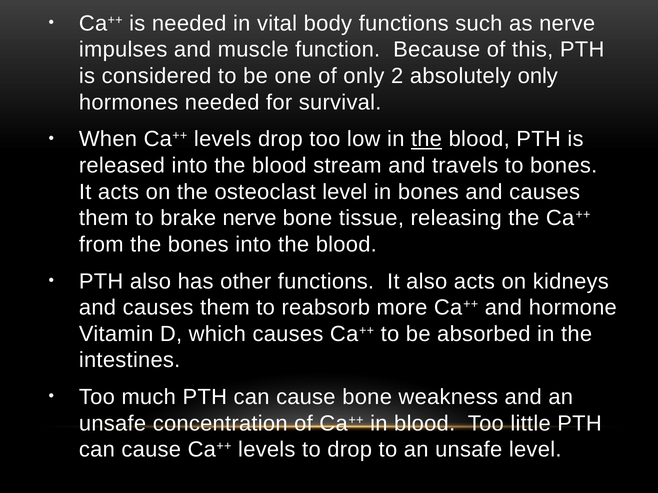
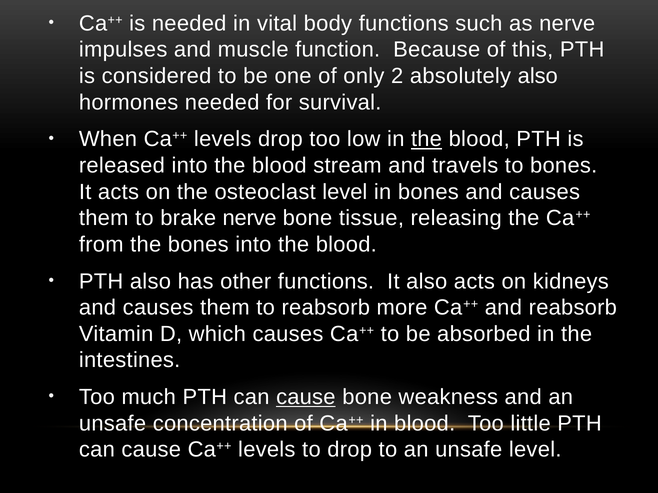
absolutely only: only -> also
and hormone: hormone -> reabsorb
cause at (306, 398) underline: none -> present
